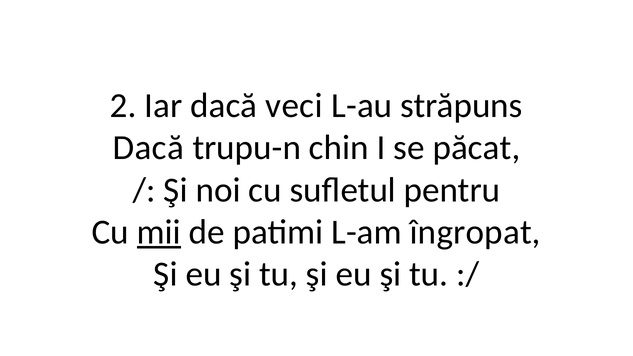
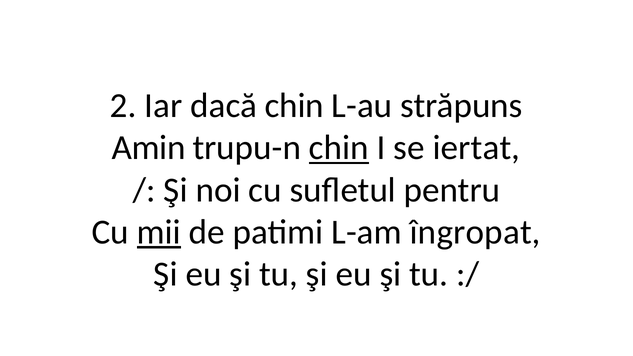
dacă veci: veci -> chin
Dacă at (148, 148): Dacă -> Amin
chin at (339, 148) underline: none -> present
păcat: păcat -> iertat
